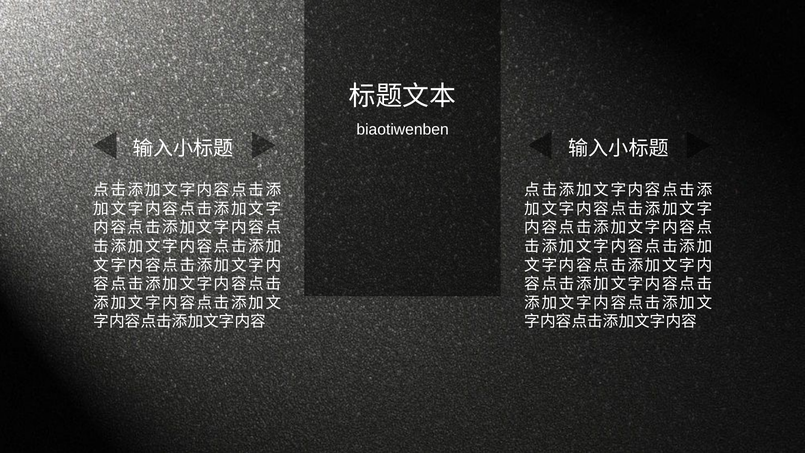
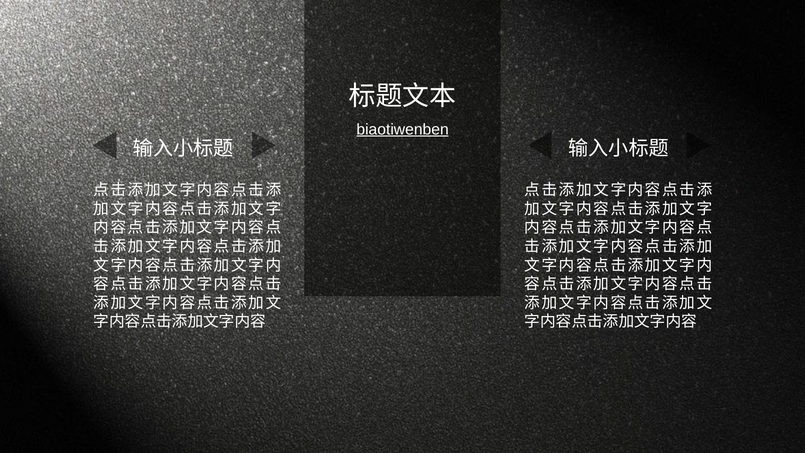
biaotiwenben underline: none -> present
